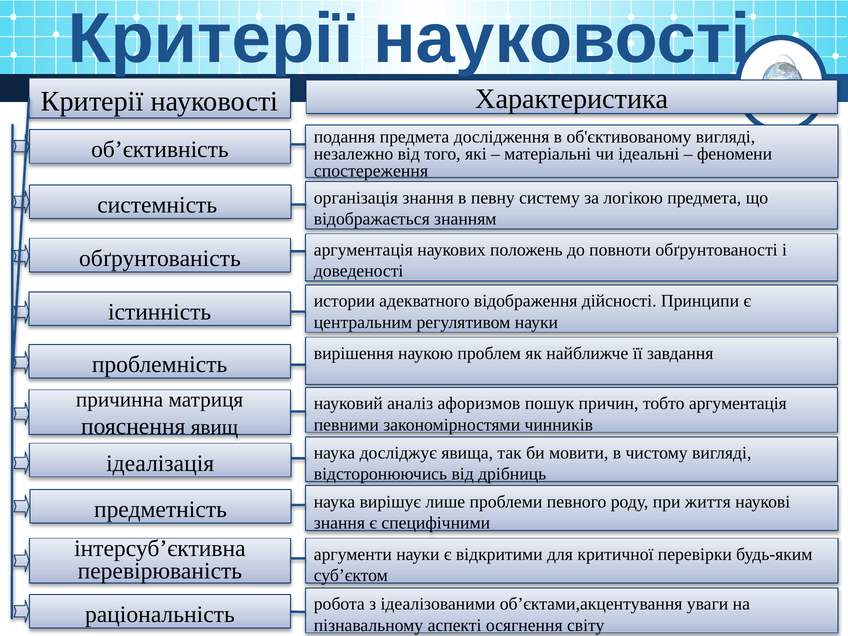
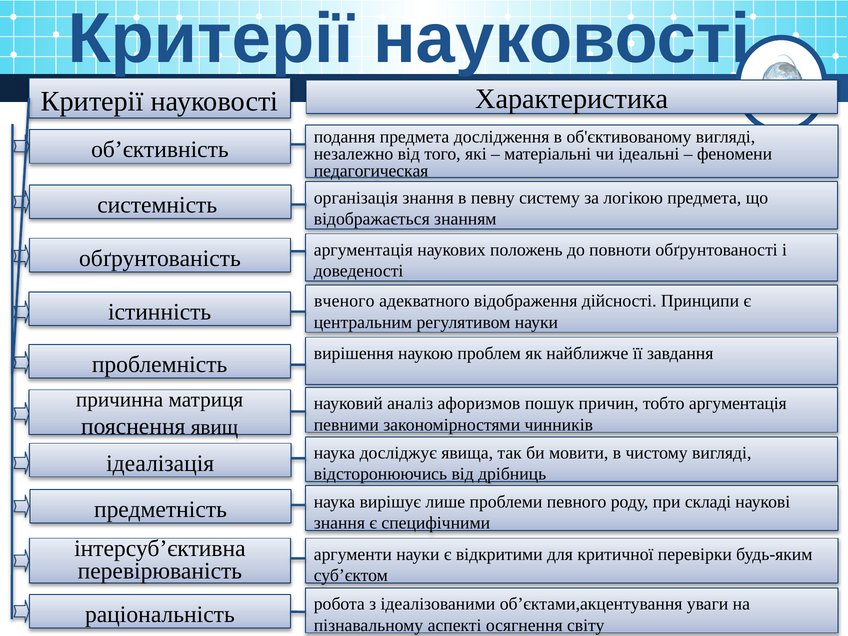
спостереження: спостереження -> педагогическая
истории: истории -> вченого
життя: життя -> складі
